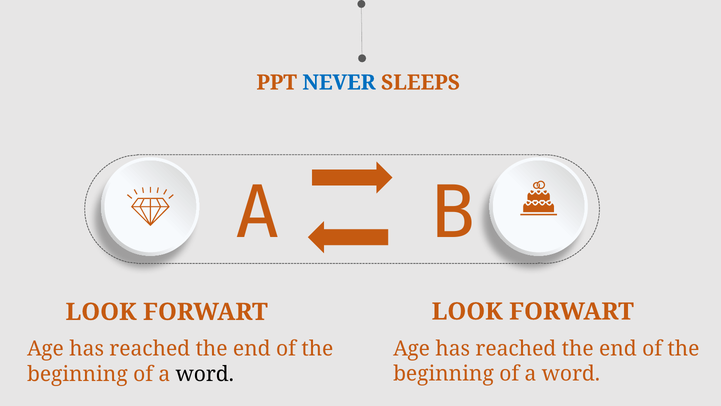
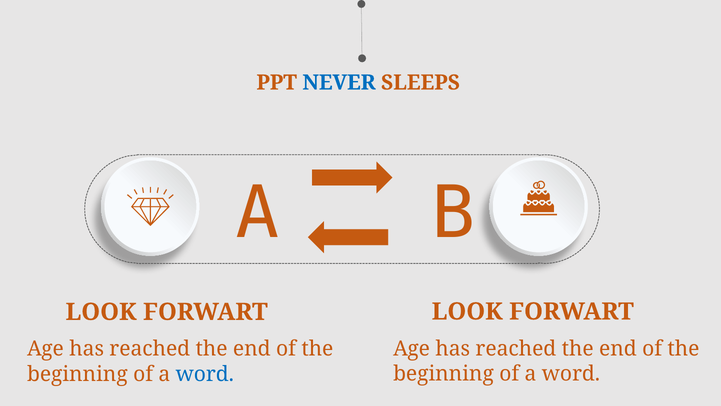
word at (205, 374) colour: black -> blue
